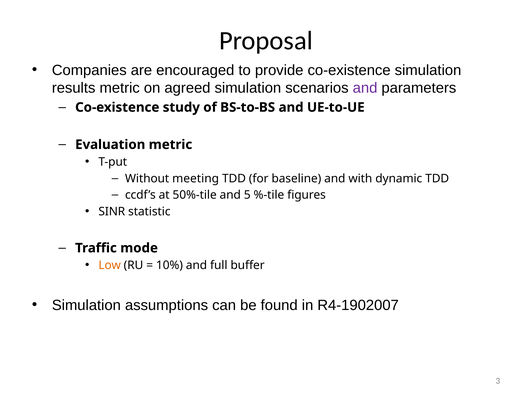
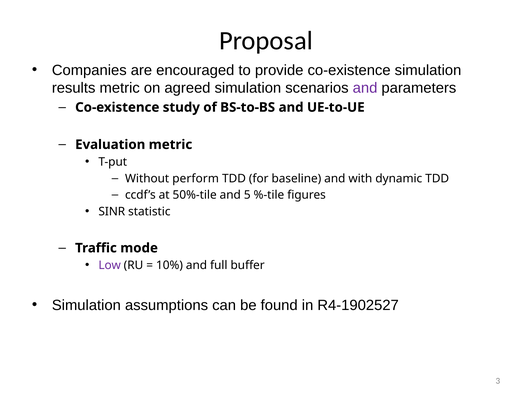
meeting: meeting -> perform
Low colour: orange -> purple
R4-1902007: R4-1902007 -> R4-1902527
